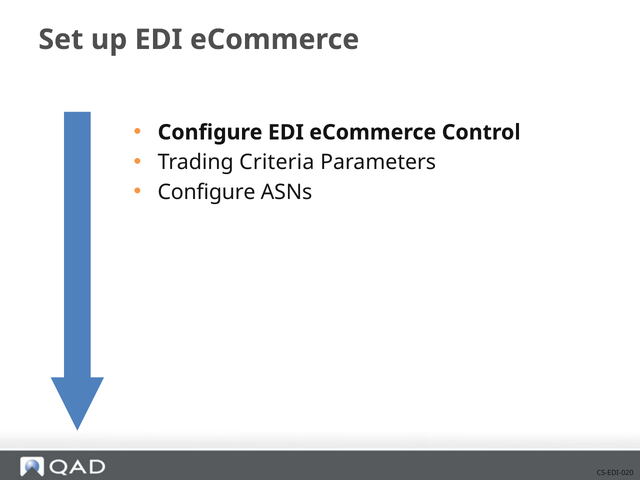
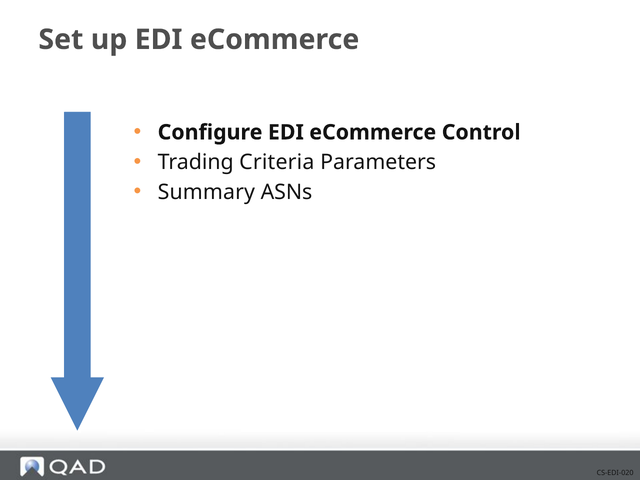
Configure at (206, 192): Configure -> Summary
